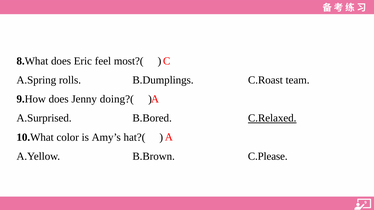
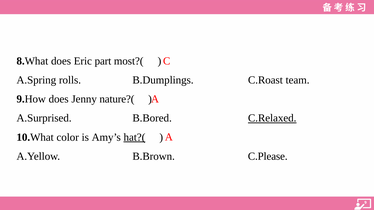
feel: feel -> part
doing?(: doing?( -> nature?(
hat?( underline: none -> present
